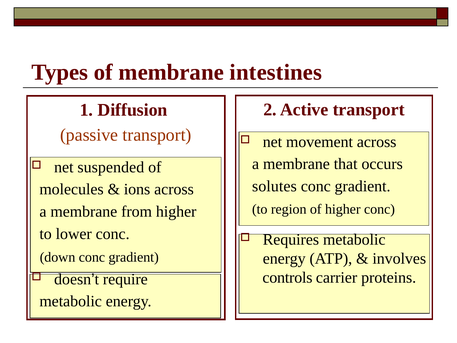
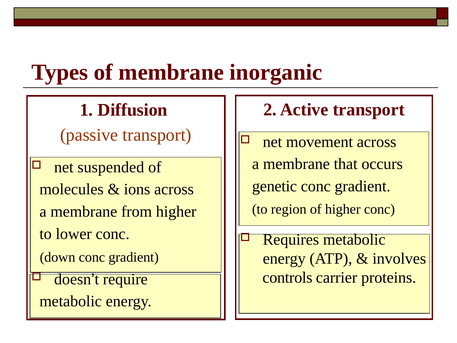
intestines: intestines -> inorganic
solutes: solutes -> genetic
